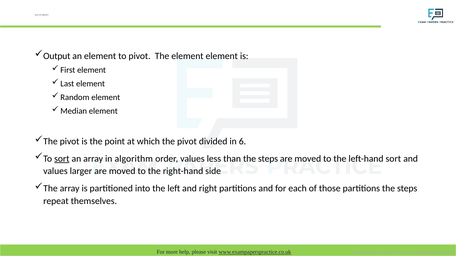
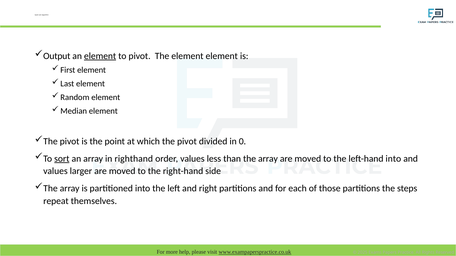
element at (100, 56) underline: none -> present
6: 6 -> 0
in algorithm: algorithm -> righthand
than the steps: steps -> array
left-hand sort: sort -> into
